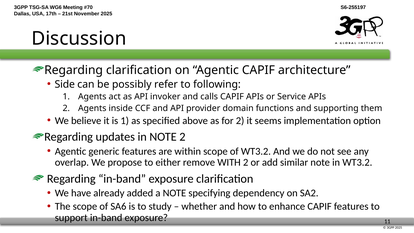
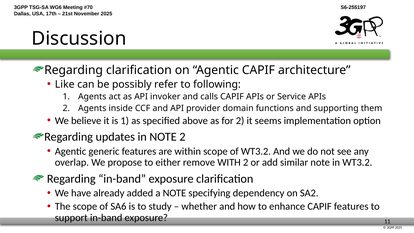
Side: Side -> Like
